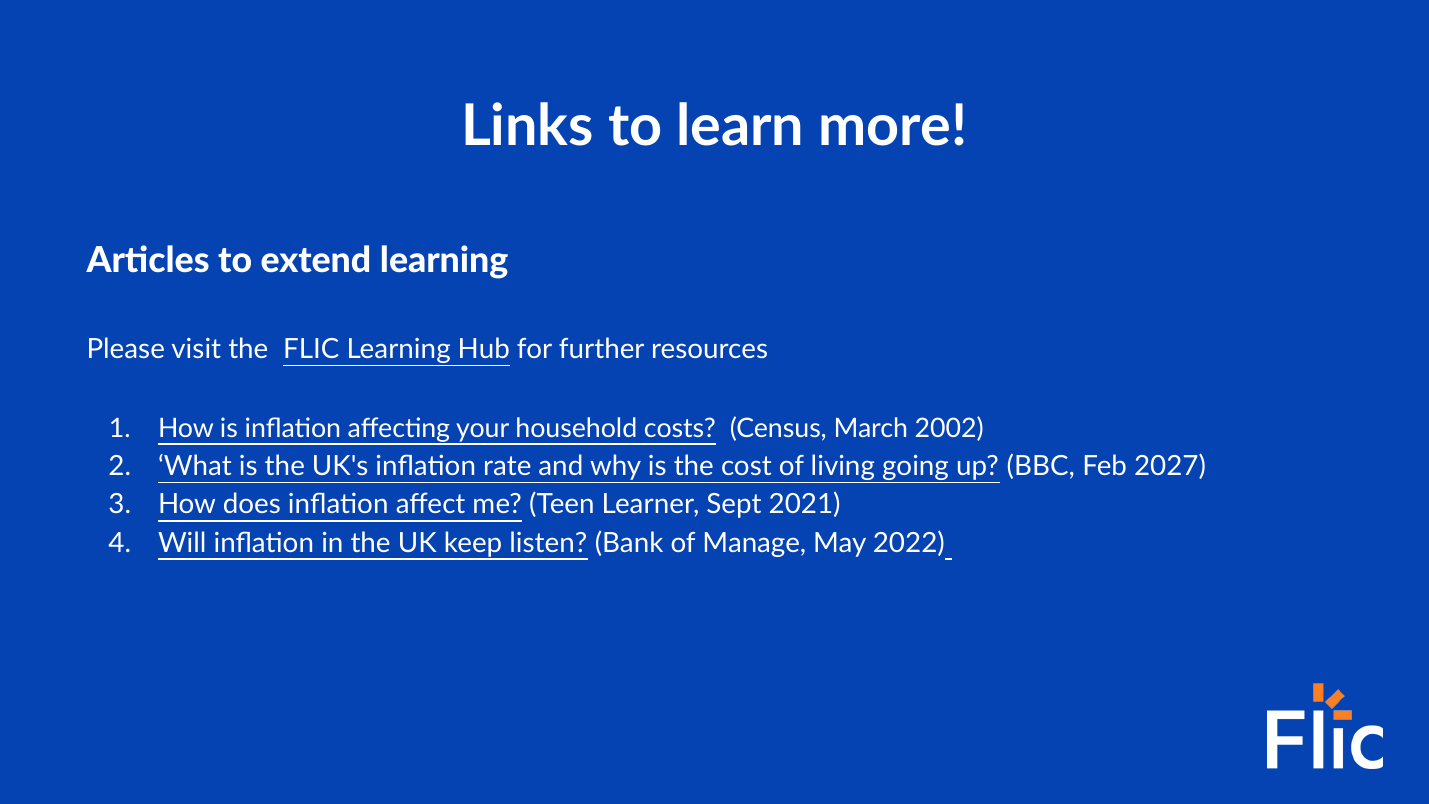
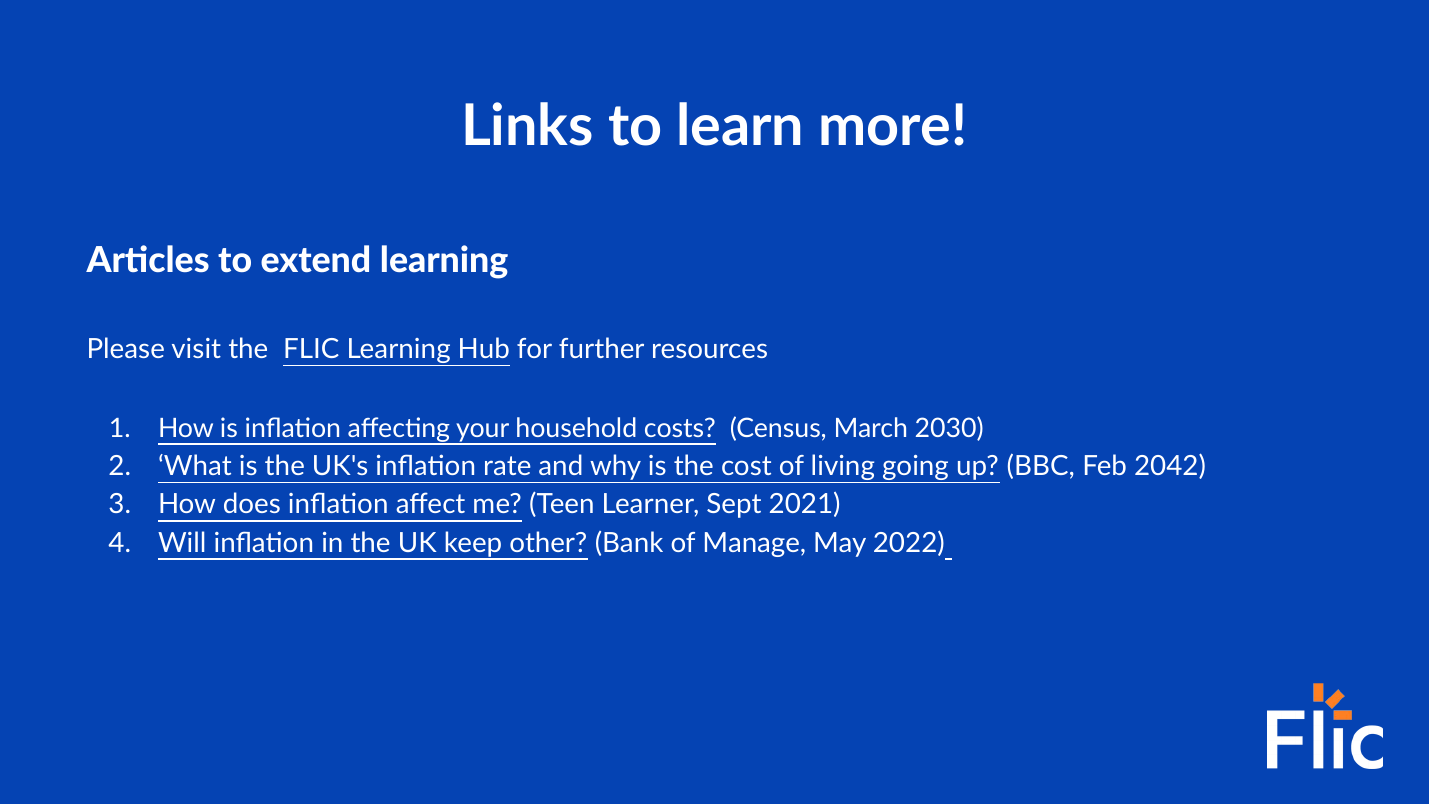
2002: 2002 -> 2030
2027: 2027 -> 2042
listen: listen -> other
